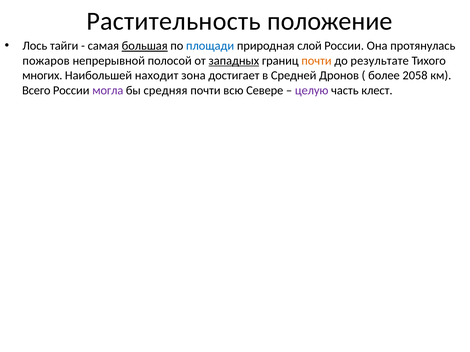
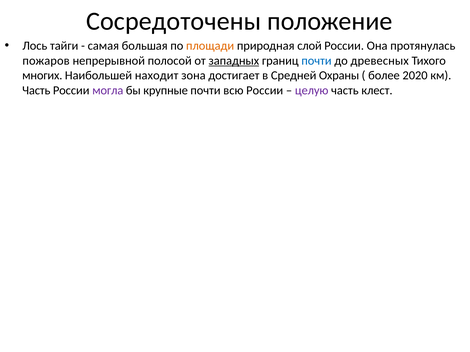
Растительность: Растительность -> Сосредоточены
большая underline: present -> none
площади colour: blue -> orange
почти at (316, 61) colour: orange -> blue
результате: результате -> древесных
Дронов: Дронов -> Охраны
2058: 2058 -> 2020
Всего at (36, 91): Всего -> Часть
средняя: средняя -> крупные
всю Севере: Севере -> России
